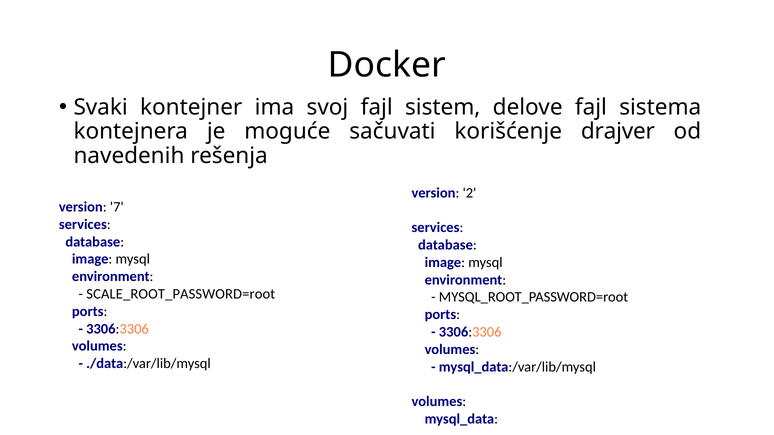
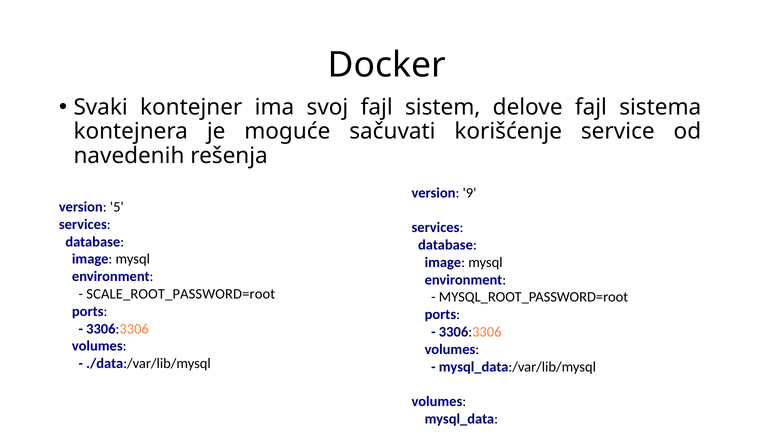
drajver: drajver -> service
2: 2 -> 9
7: 7 -> 5
